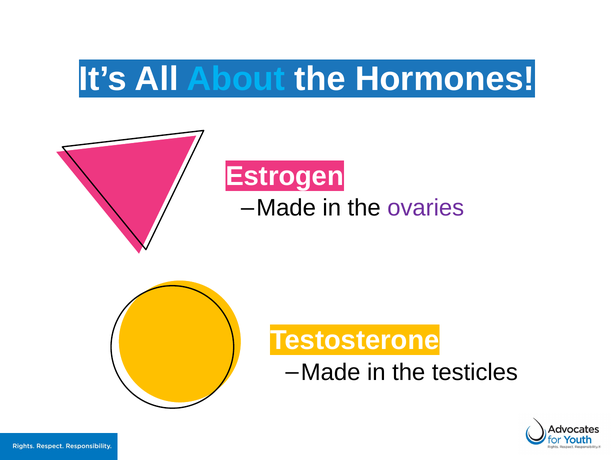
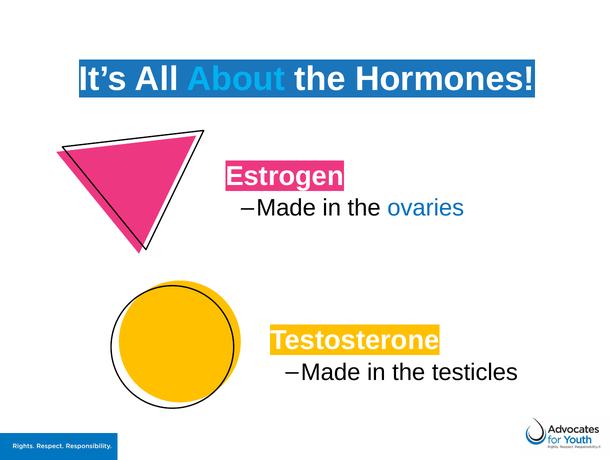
ovaries colour: purple -> blue
